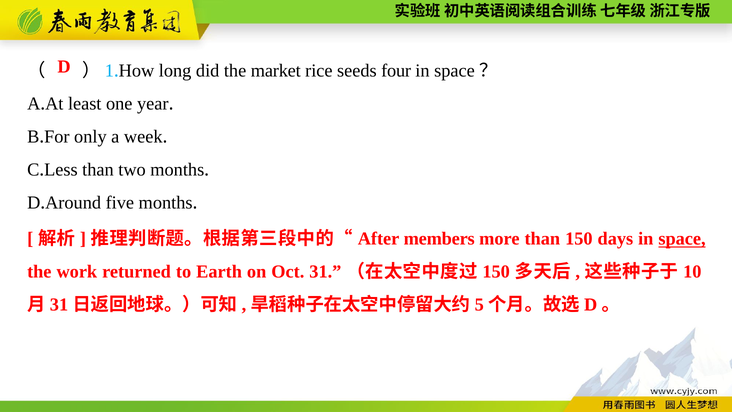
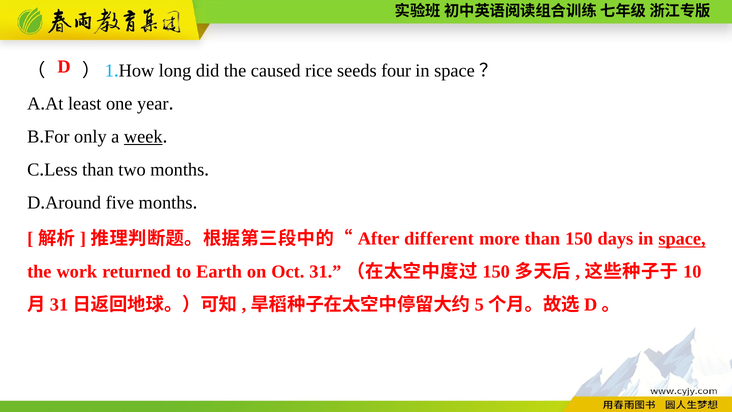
market: market -> caused
week underline: none -> present
members: members -> different
